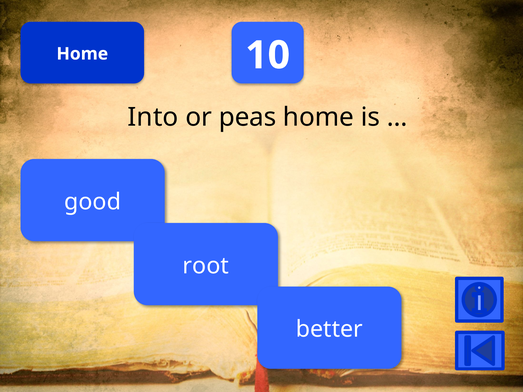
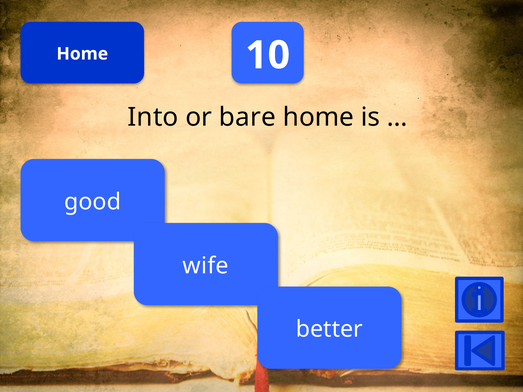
peas: peas -> bare
root: root -> wife
